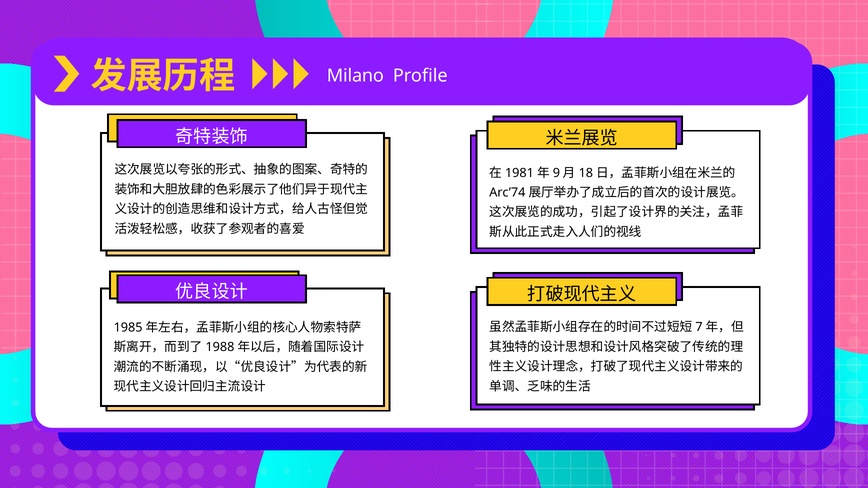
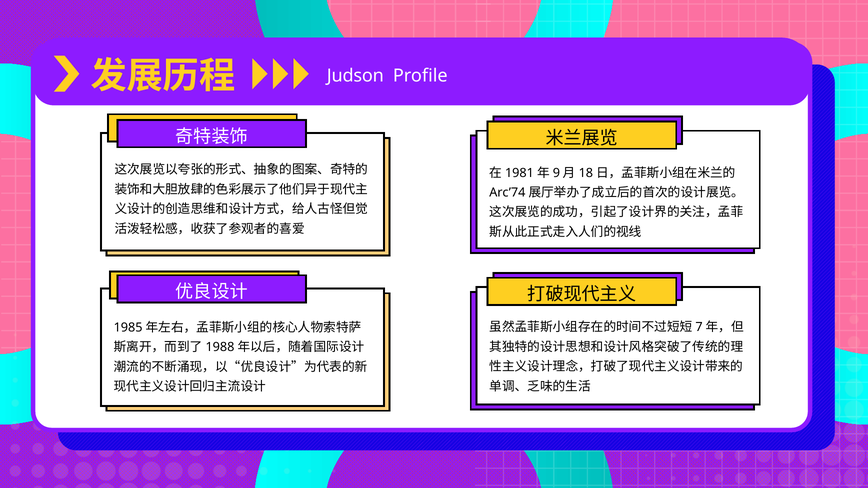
Milano: Milano -> Judson
